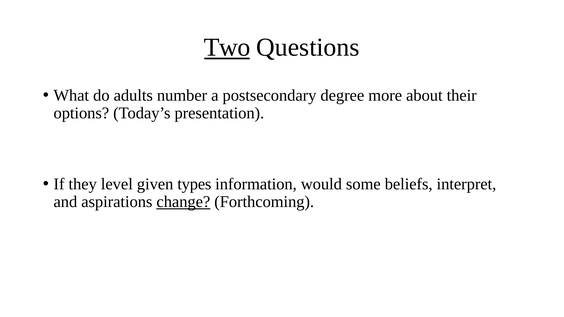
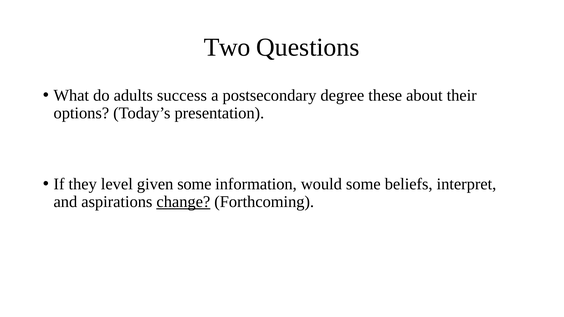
Two underline: present -> none
number: number -> success
more: more -> these
given types: types -> some
